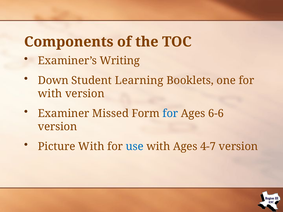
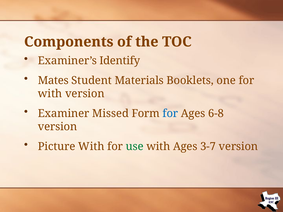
Writing: Writing -> Identify
Down: Down -> Mates
Learning: Learning -> Materials
6-6: 6-6 -> 6-8
use colour: blue -> green
4-7: 4-7 -> 3-7
